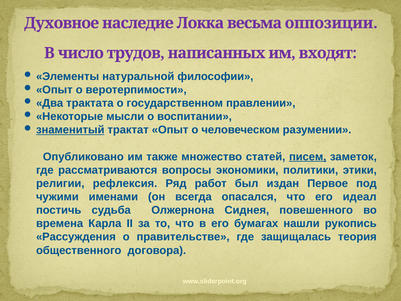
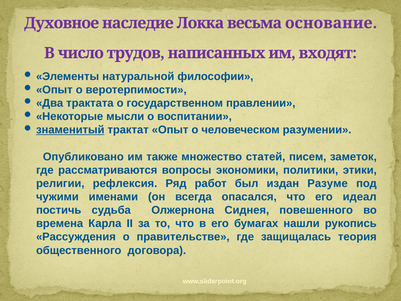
оппозиции: оппозиции -> основание
писем underline: present -> none
Первое: Первое -> Разуме
